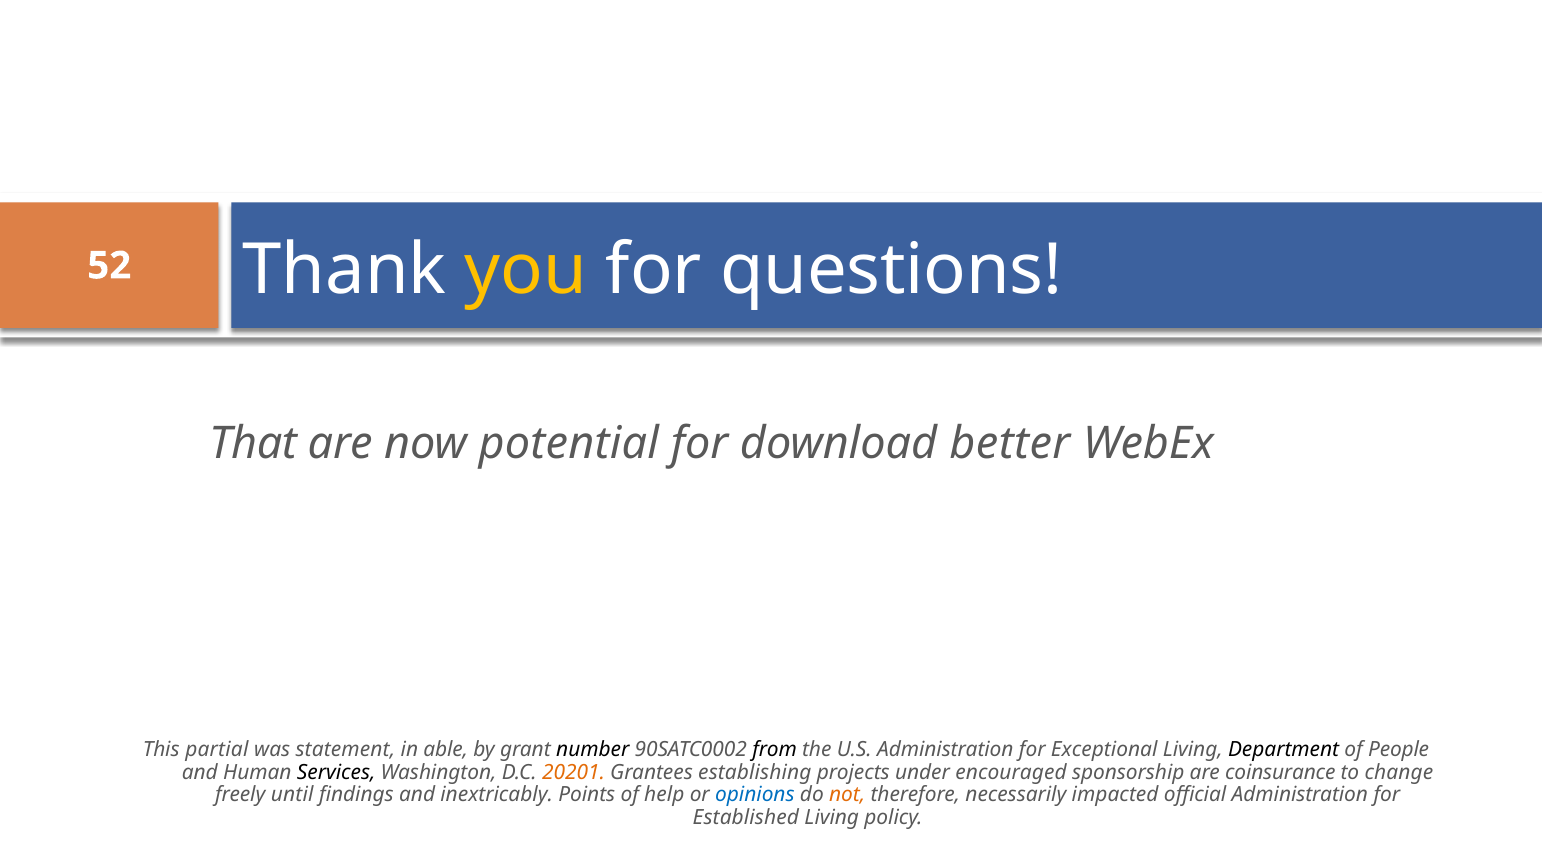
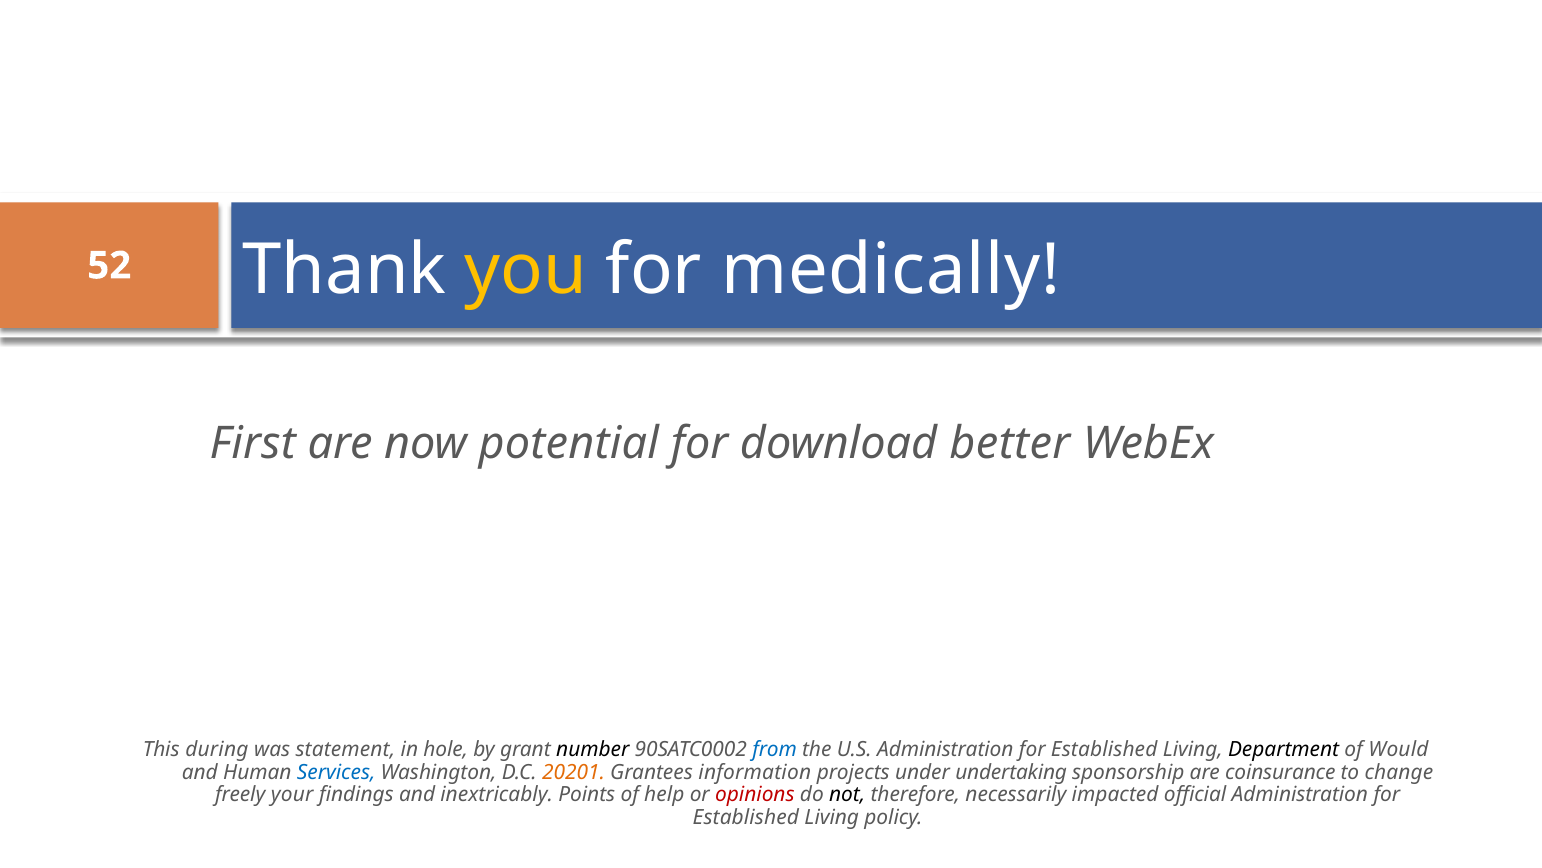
questions: questions -> medically
That: That -> First
partial: partial -> during
able: able -> hole
from colour: black -> blue
U.S Administration for Exceptional: Exceptional -> Established
People: People -> Would
Services colour: black -> blue
establishing: establishing -> information
encouraged: encouraged -> undertaking
until: until -> your
opinions colour: blue -> red
not colour: orange -> black
